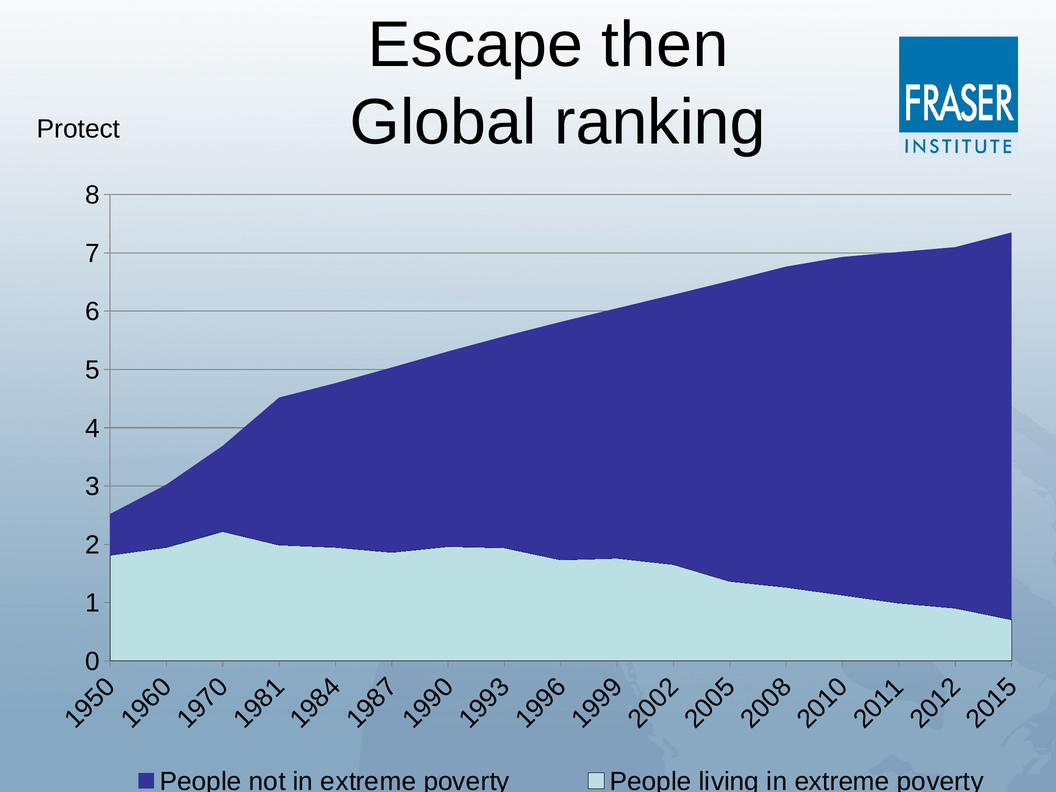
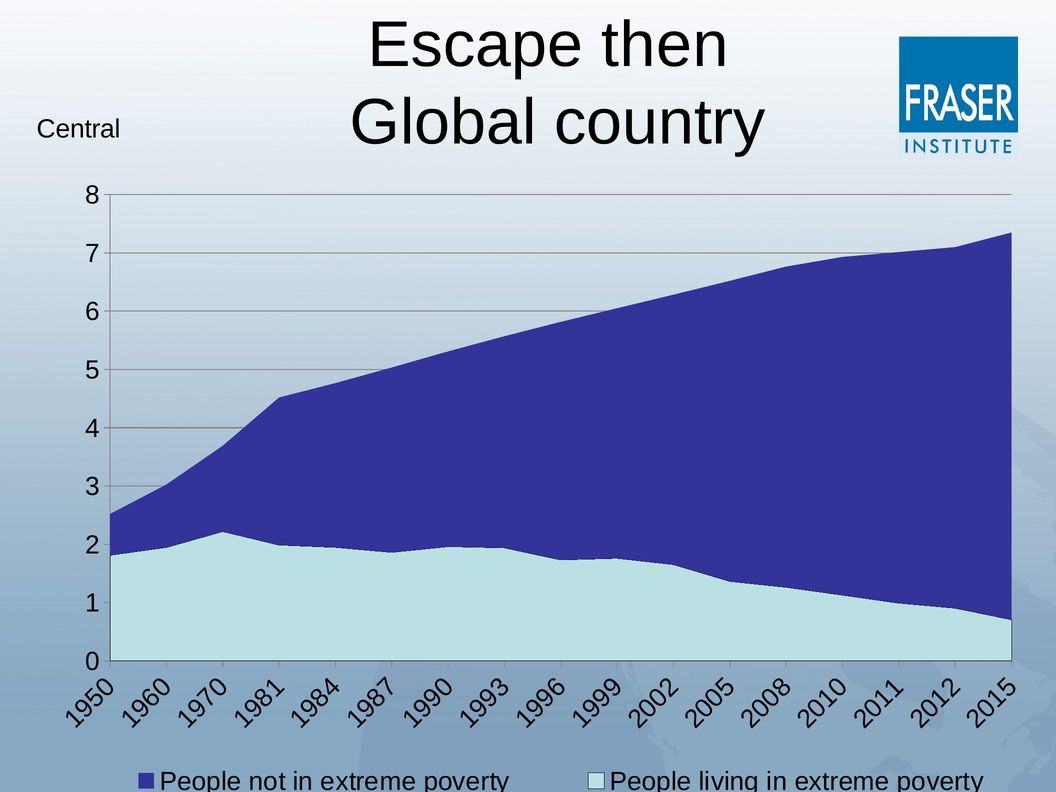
ranking: ranking -> country
Protect: Protect -> Central
